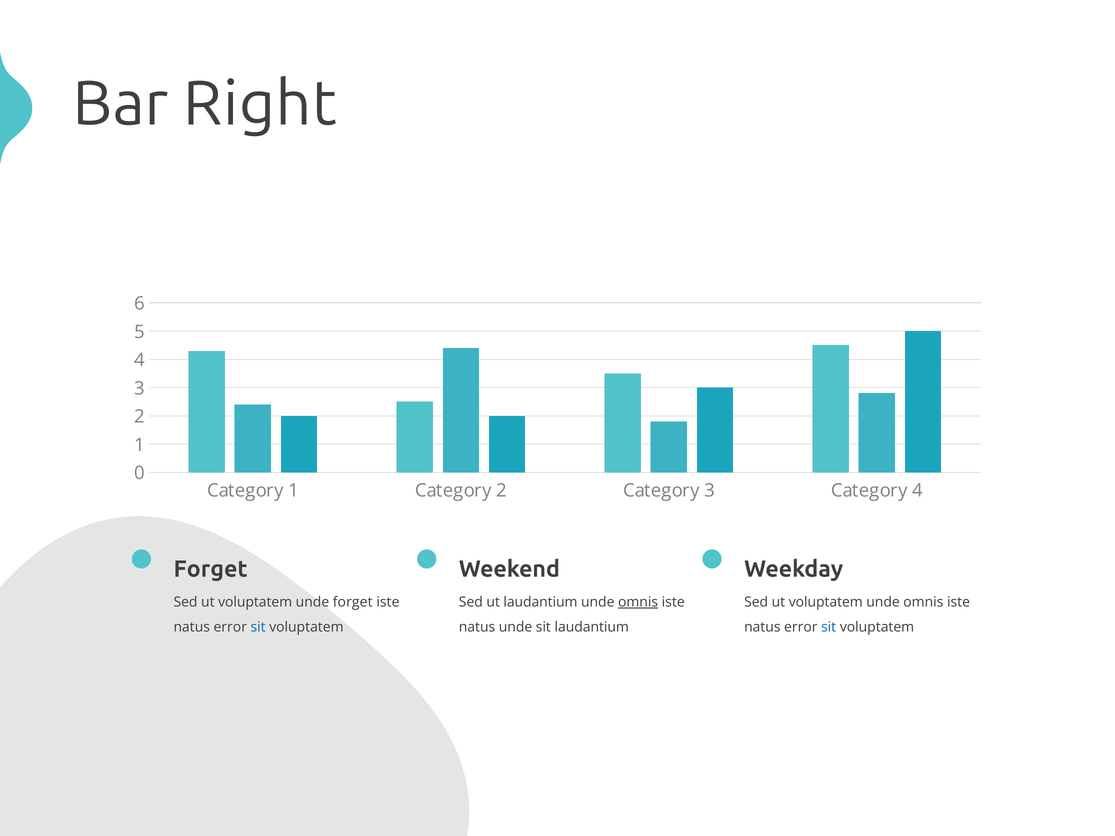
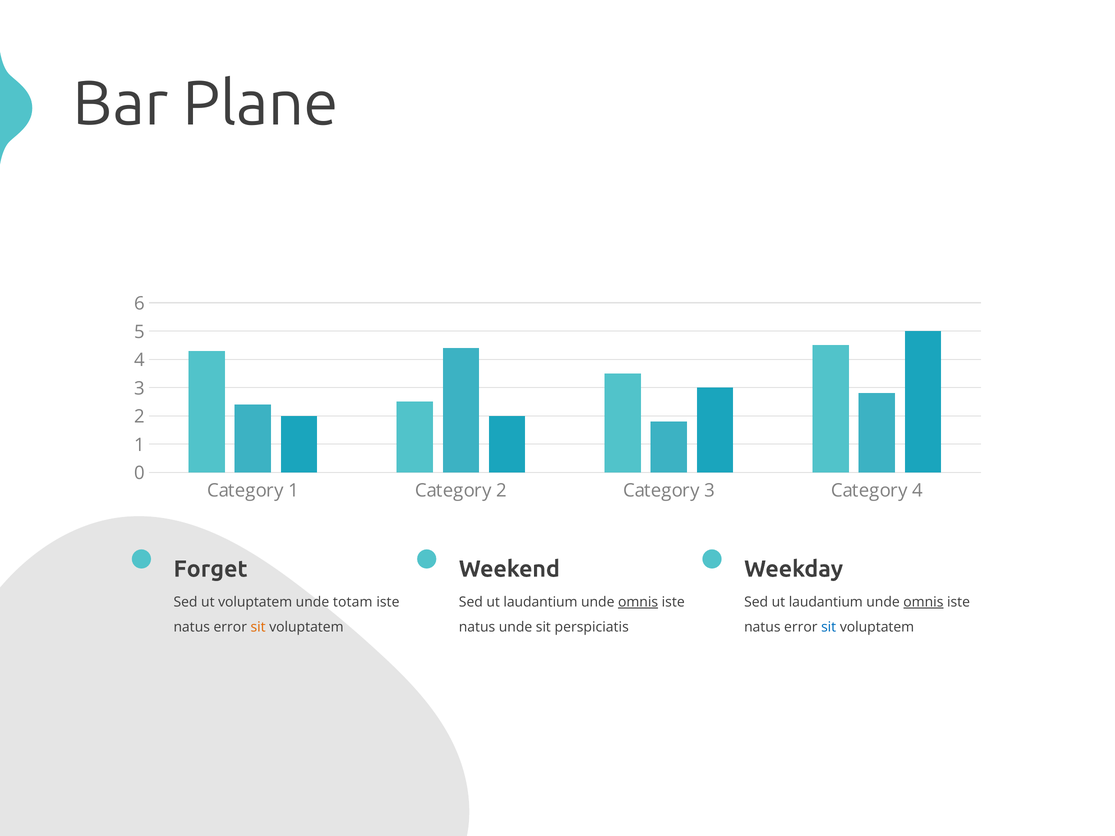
Right: Right -> Plane
unde forget: forget -> totam
voluptatem at (826, 602): voluptatem -> laudantium
omnis at (923, 602) underline: none -> present
sit at (258, 627) colour: blue -> orange
sit laudantium: laudantium -> perspiciatis
